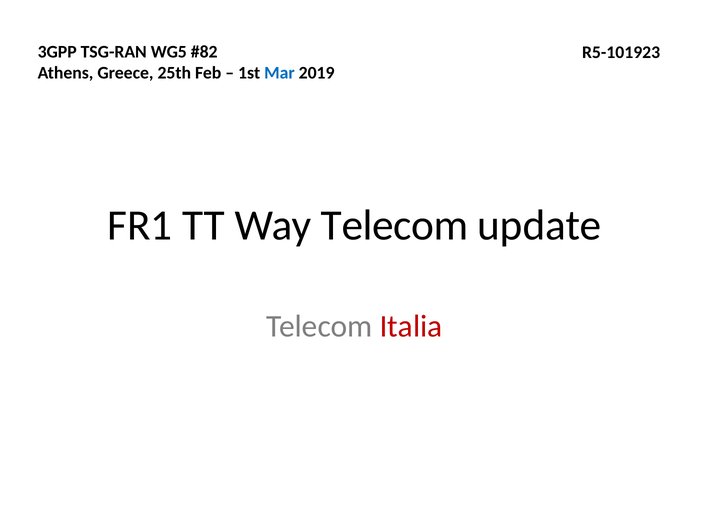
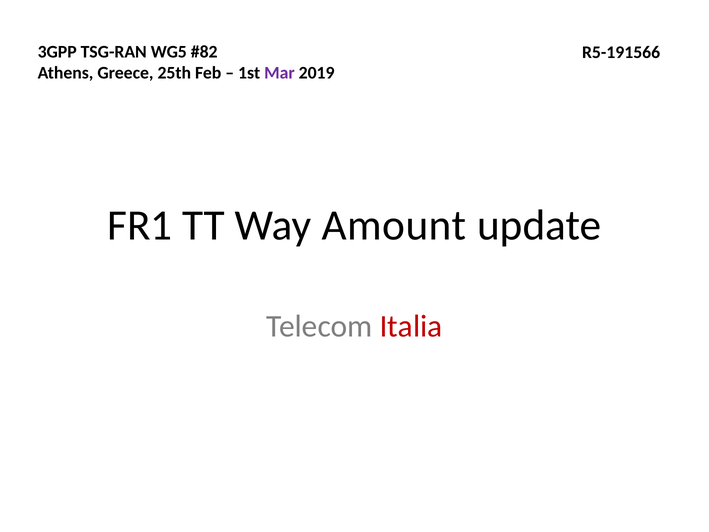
R5-101923: R5-101923 -> R5-191566
Mar colour: blue -> purple
Way Telecom: Telecom -> Amount
